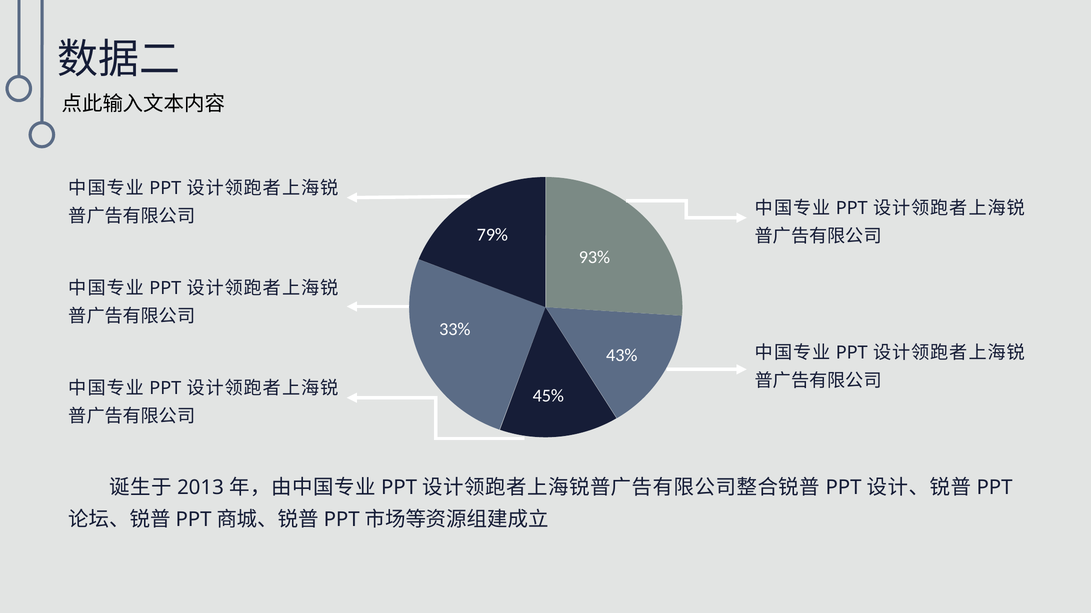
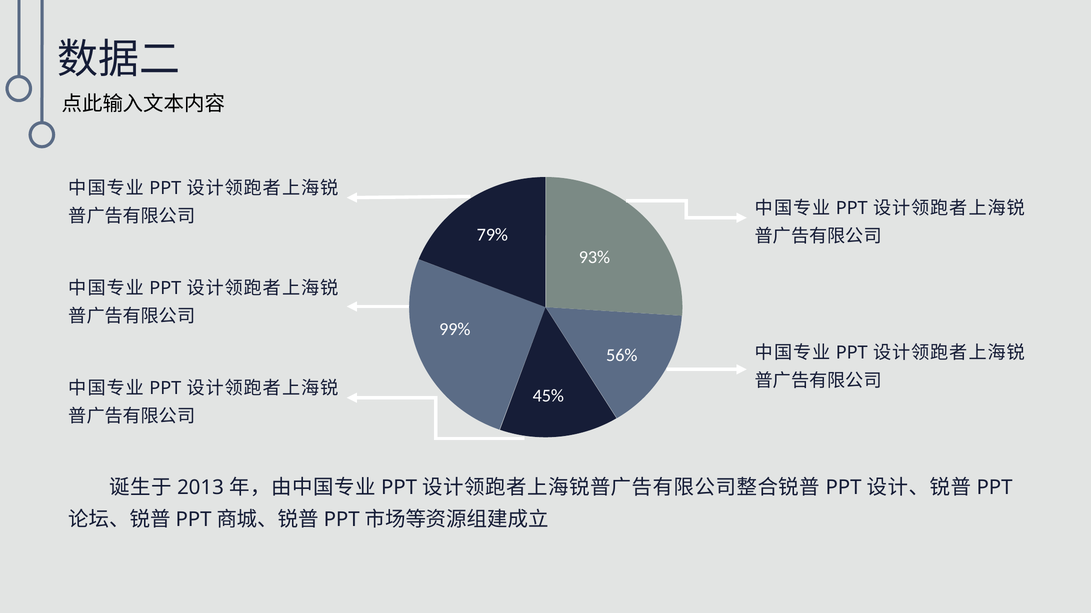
33%: 33% -> 99%
43%: 43% -> 56%
